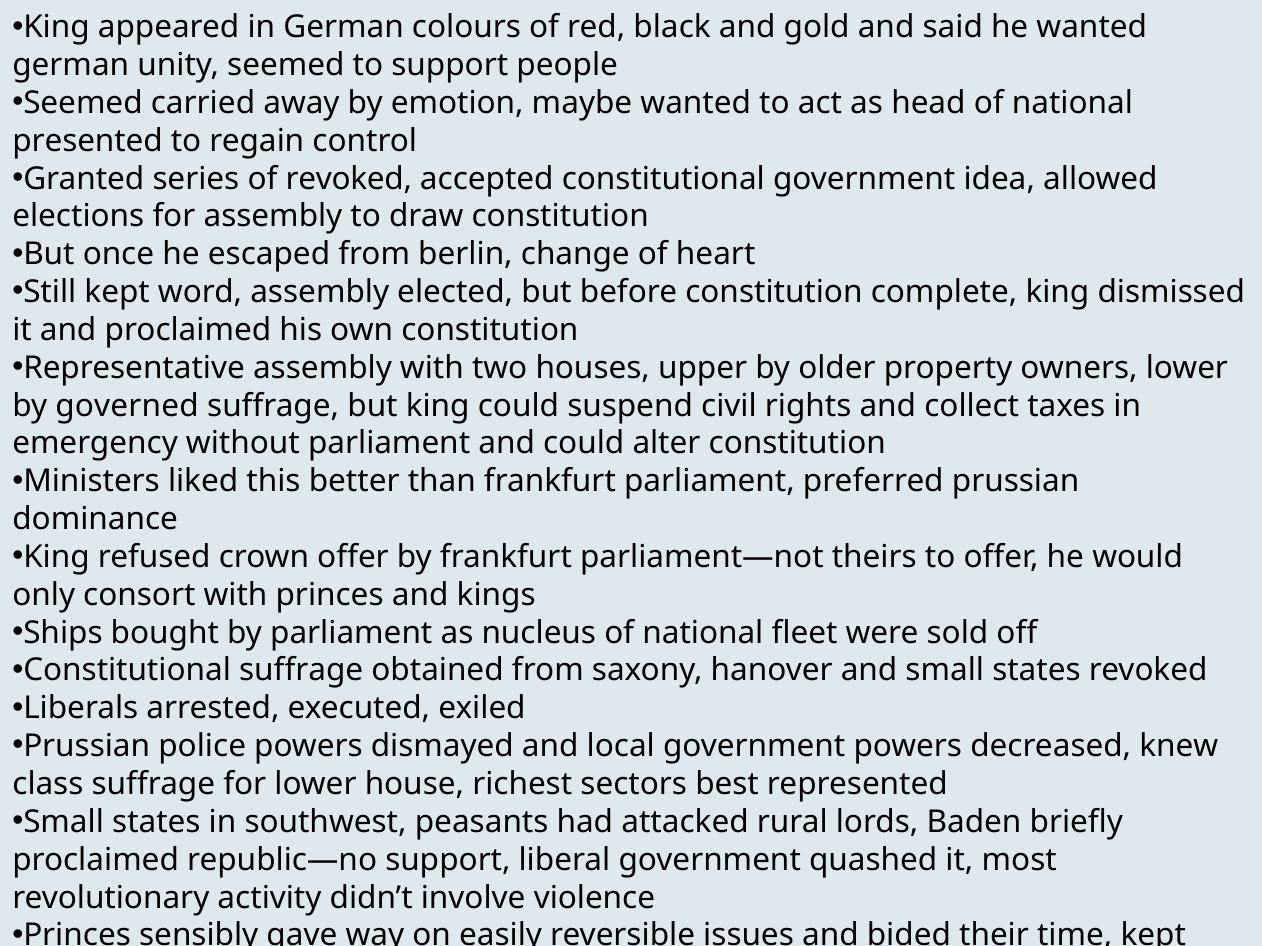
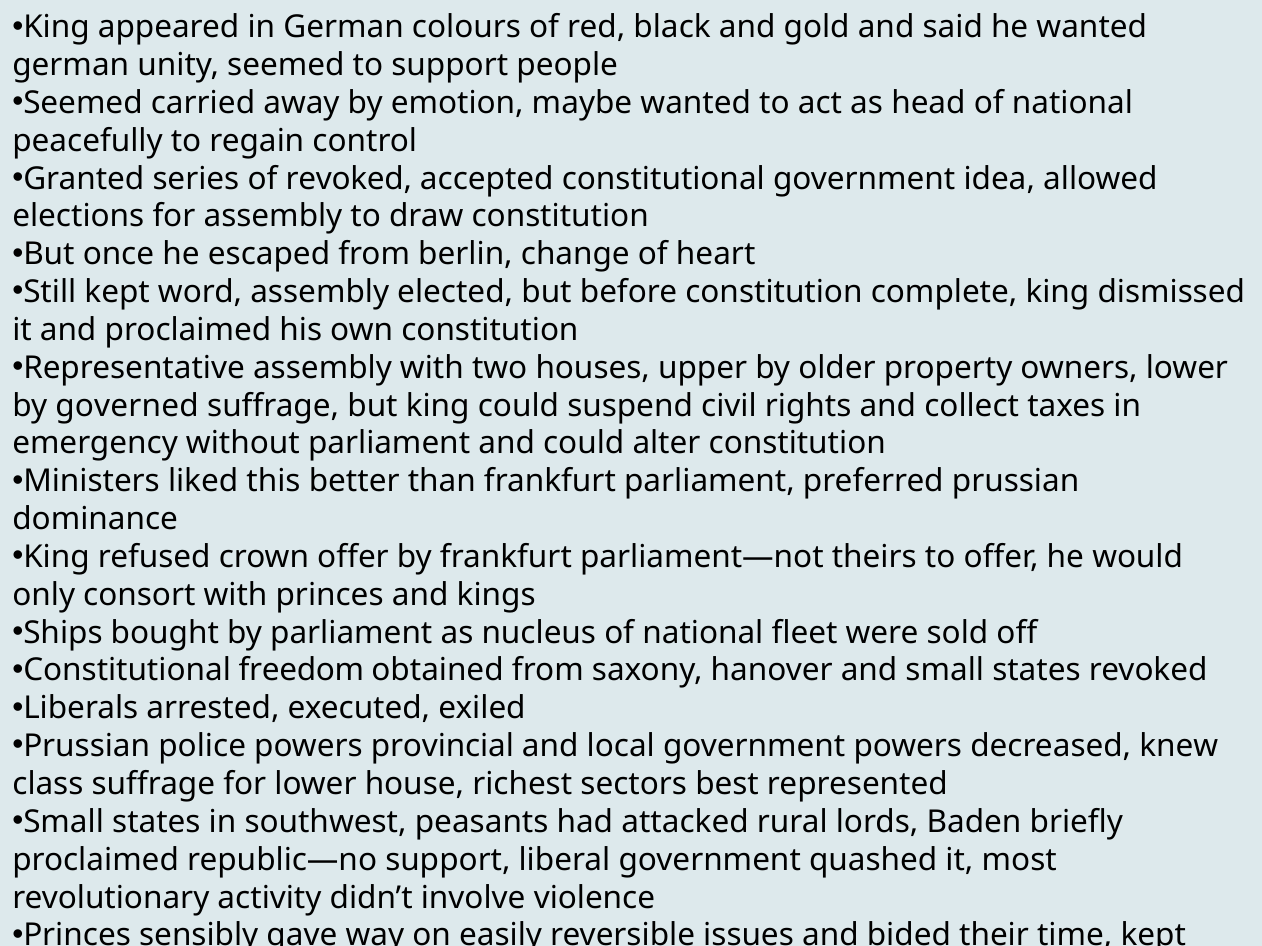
presented: presented -> peacefully
Constitutional suffrage: suffrage -> freedom
dismayed: dismayed -> provincial
